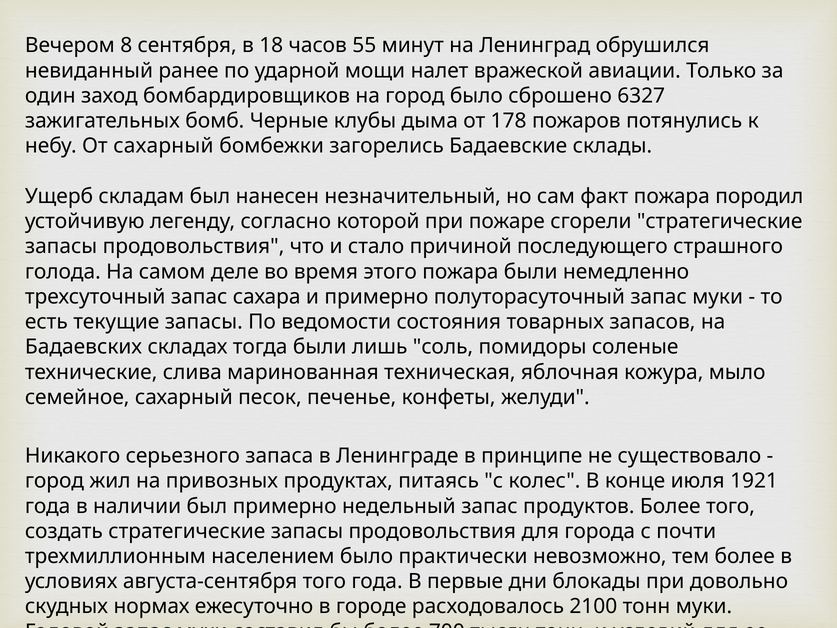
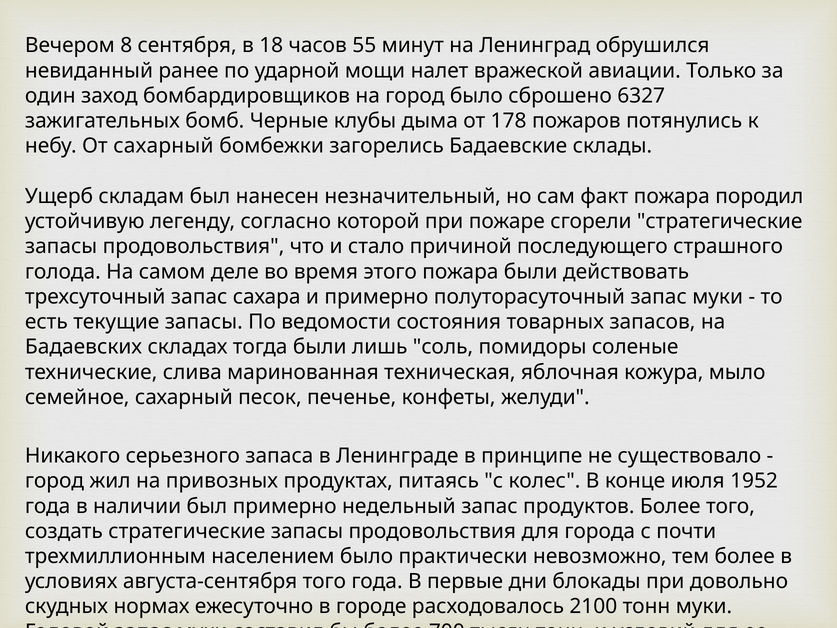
немедленно: немедленно -> действовать
1921: 1921 -> 1952
